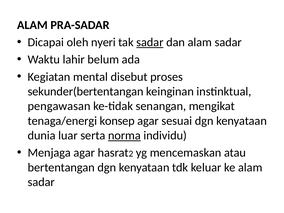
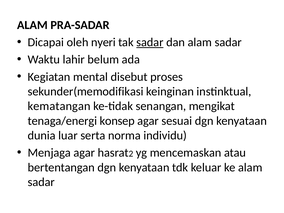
sekunder(bertentangan: sekunder(bertentangan -> sekunder(memodifikasi
pengawasan: pengawasan -> kematangan
norma underline: present -> none
